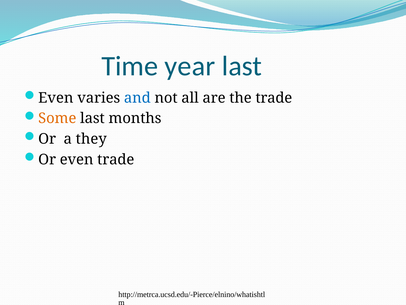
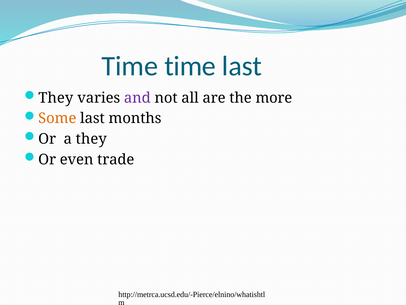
Time year: year -> time
Even at (56, 98): Even -> They
and colour: blue -> purple
the trade: trade -> more
